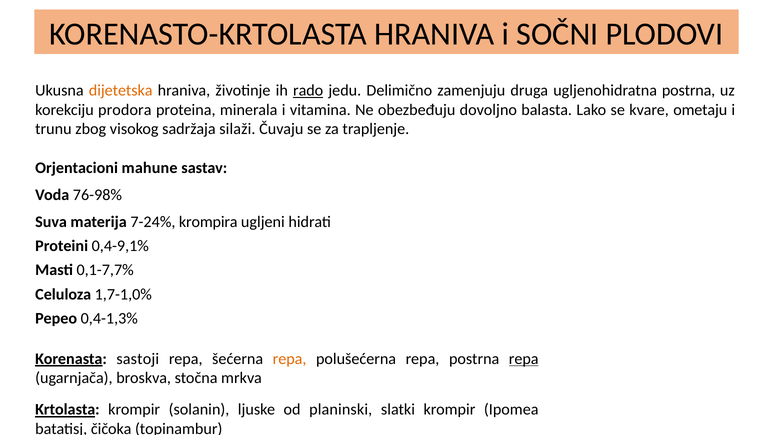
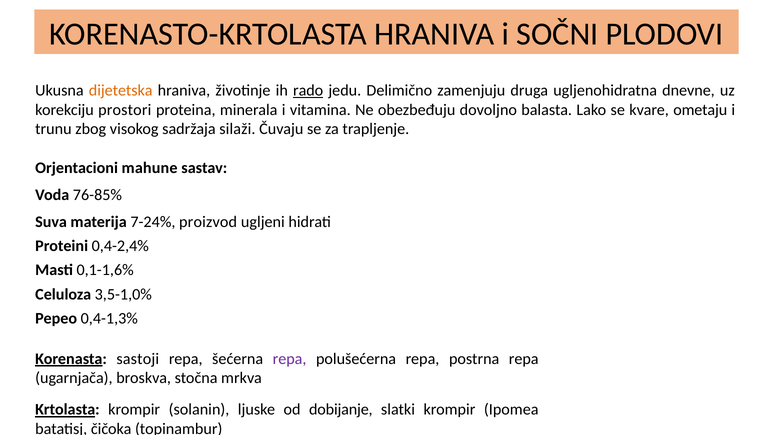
ugljenohidratna postrna: postrna -> dnevne
prodora: prodora -> prostori
76-98%: 76-98% -> 76-85%
krompira: krompira -> proizvod
0,4-9,1%: 0,4-9,1% -> 0,4-2,4%
0,1-7,7%: 0,1-7,7% -> 0,1-1,6%
1,7-1,0%: 1,7-1,0% -> 3,5-1,0%
repa at (290, 359) colour: orange -> purple
repa at (524, 359) underline: present -> none
planinski: planinski -> dobijanje
